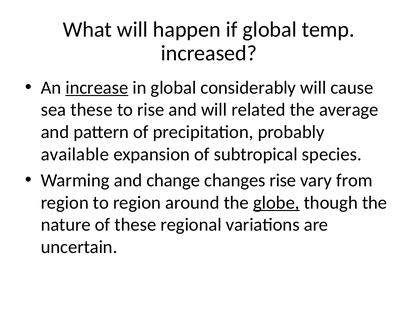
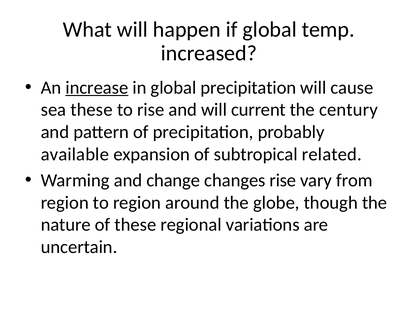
global considerably: considerably -> precipitation
related: related -> current
average: average -> century
species: species -> related
globe underline: present -> none
